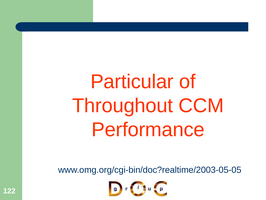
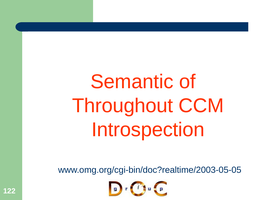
Particular: Particular -> Semantic
Performance: Performance -> Introspection
